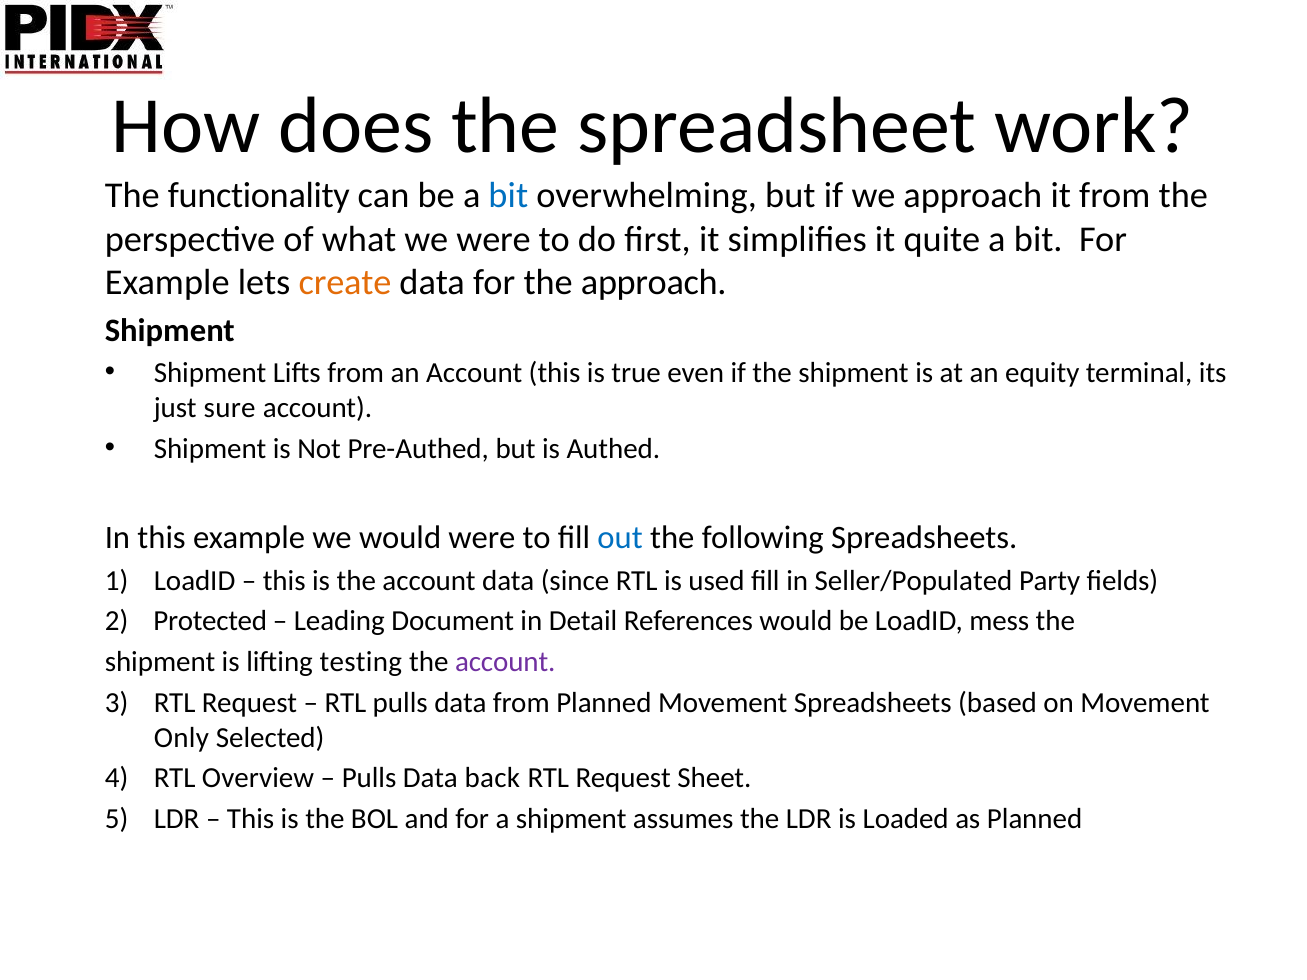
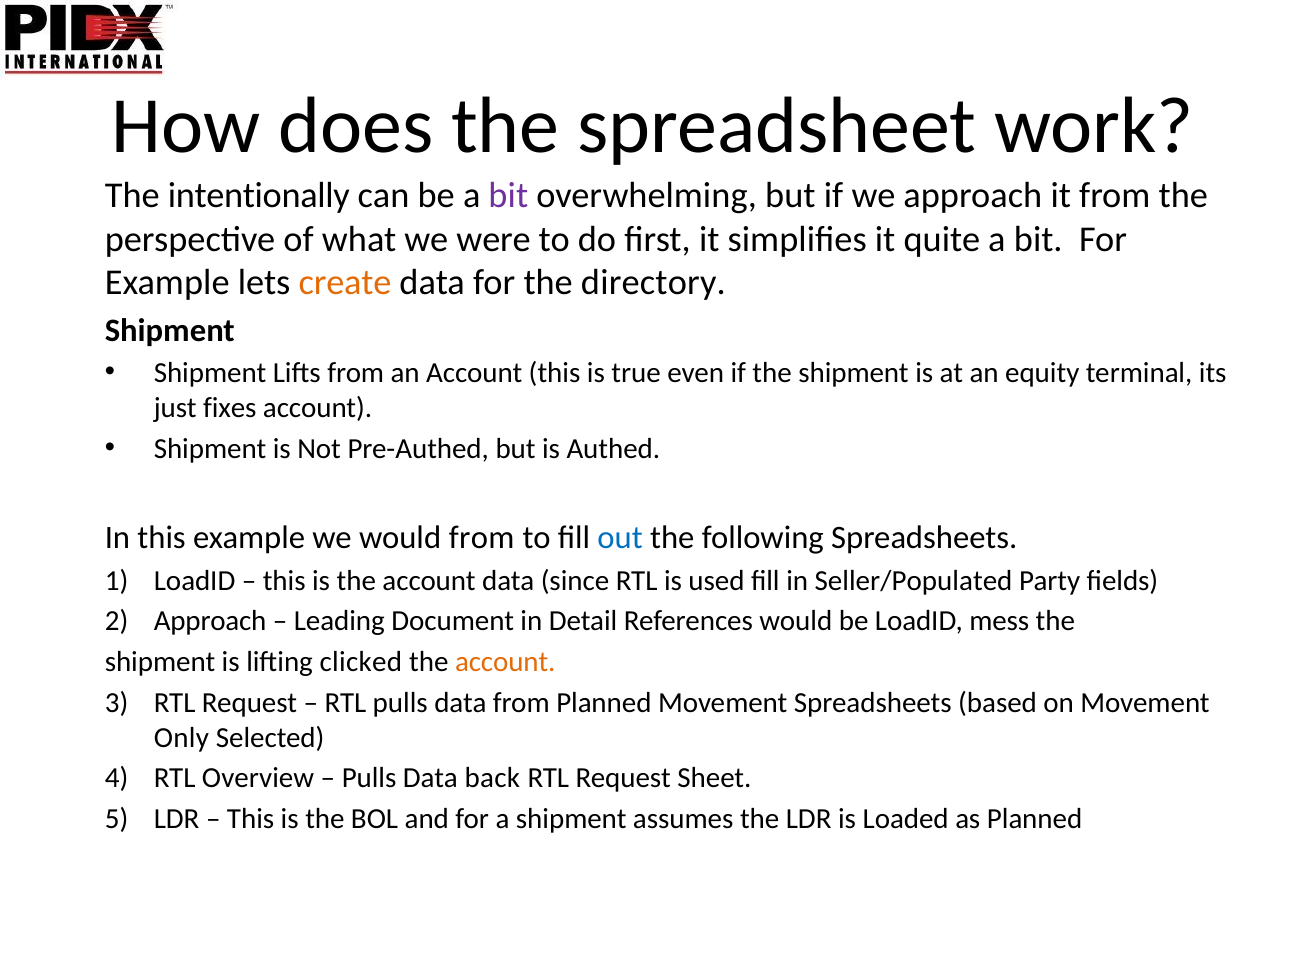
functionality: functionality -> intentionally
bit at (508, 196) colour: blue -> purple
the approach: approach -> directory
sure: sure -> fixes
would were: were -> from
Protected at (210, 621): Protected -> Approach
testing: testing -> clicked
account at (505, 662) colour: purple -> orange
